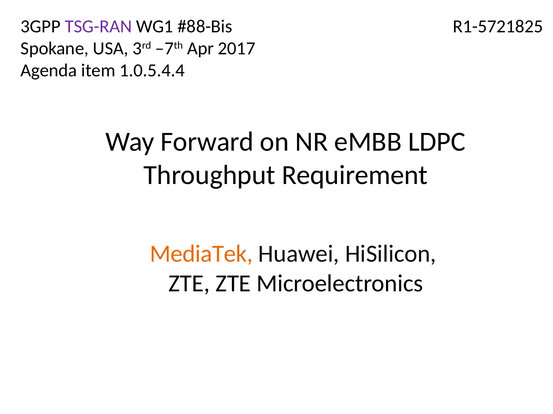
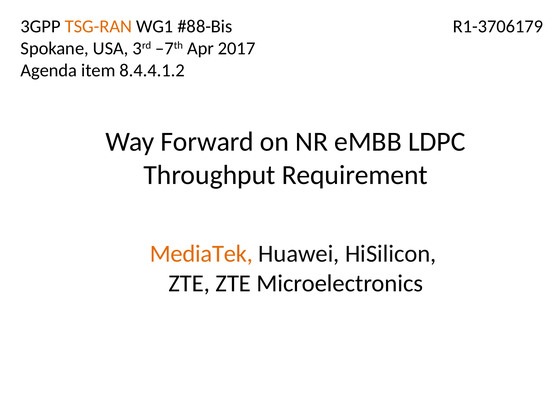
TSG-RAN colour: purple -> orange
R1-5721825: R1-5721825 -> R1-3706179
1.0.5.4.4: 1.0.5.4.4 -> 8.4.4.1.2
